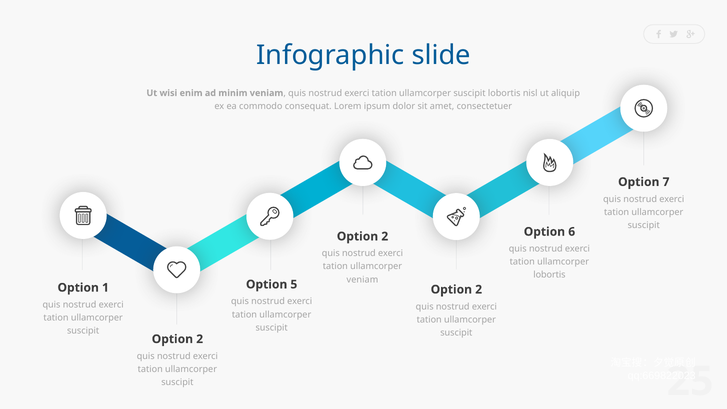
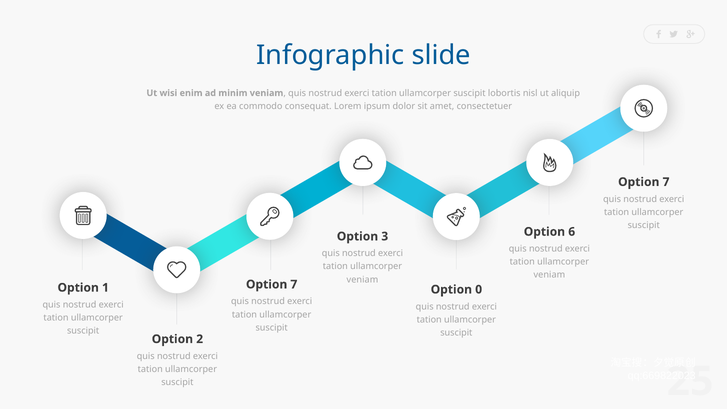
2 at (385, 236): 2 -> 3
lobortis at (549, 275): lobortis -> veniam
5 at (294, 284): 5 -> 7
2 at (479, 289): 2 -> 0
